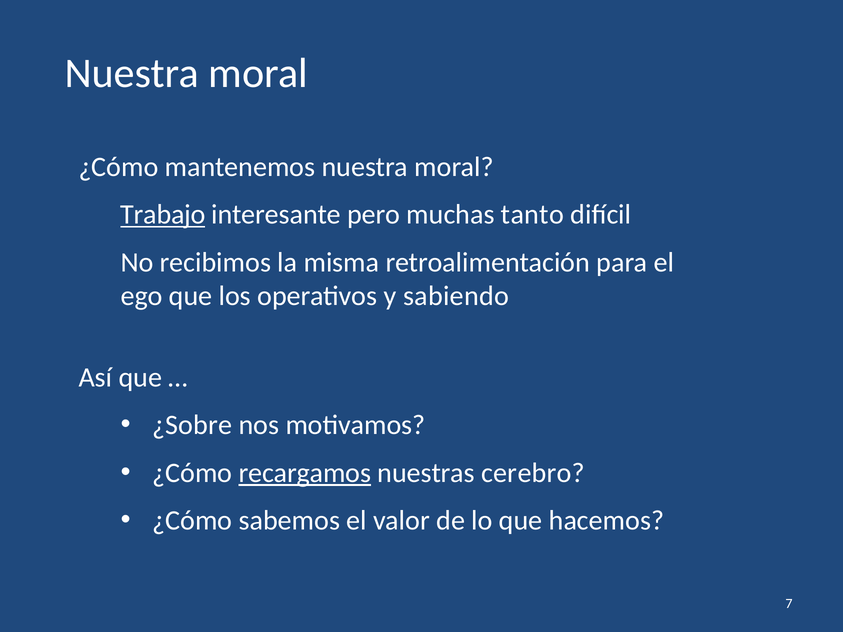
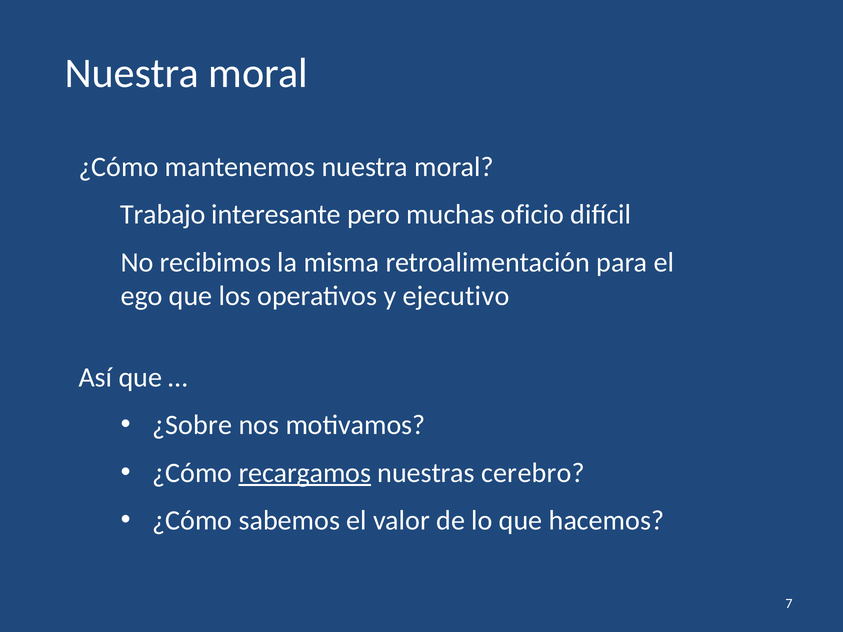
Trabajo underline: present -> none
tanto: tanto -> oficio
sabiendo: sabiendo -> ejecutivo
